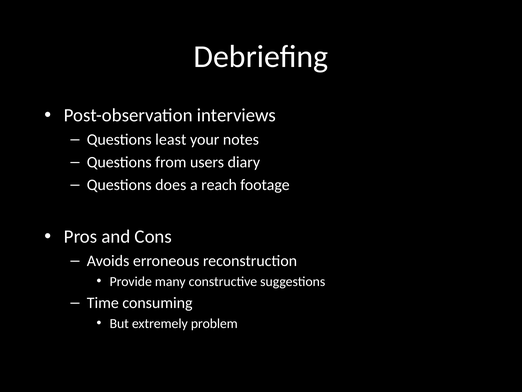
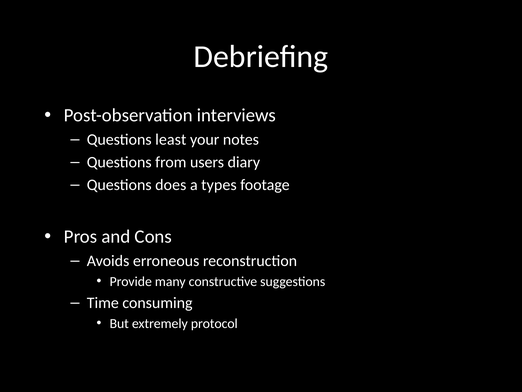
reach: reach -> types
problem: problem -> protocol
